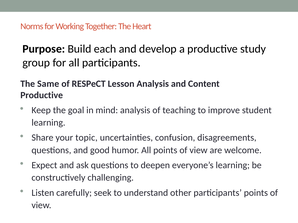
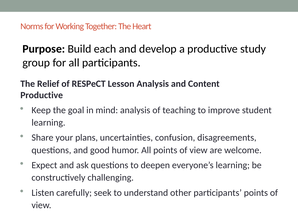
Same: Same -> Relief
topic: topic -> plans
